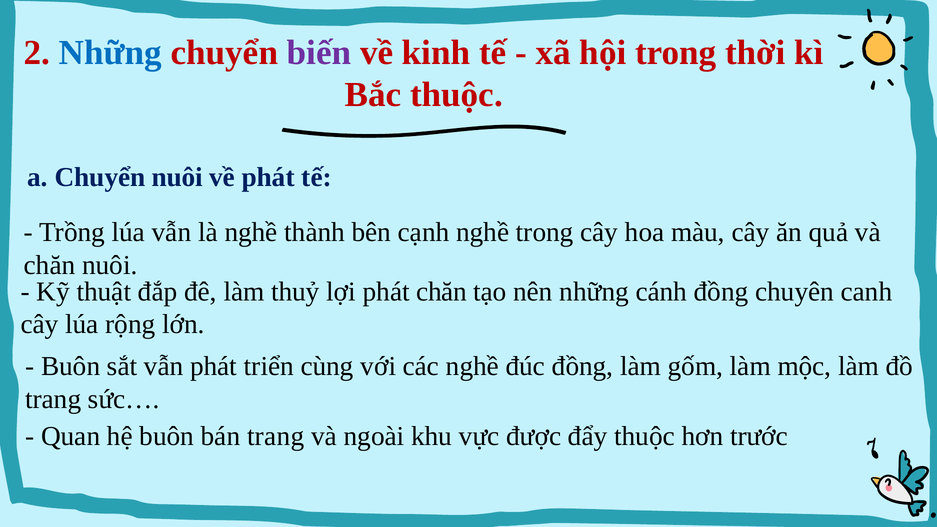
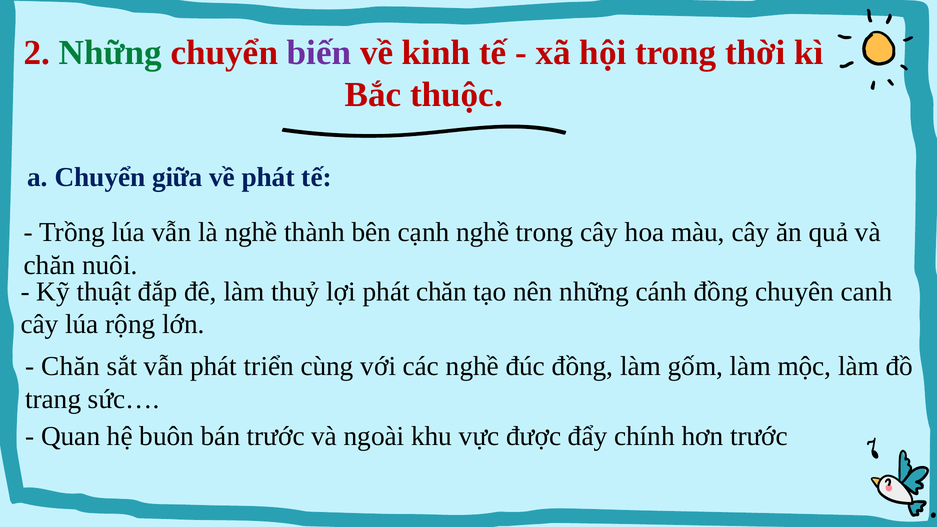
Những at (110, 53) colour: blue -> green
Chuyển nuôi: nuôi -> giữa
Buôn at (71, 366): Buôn -> Chăn
bán trang: trang -> trước
đẩy thuộc: thuộc -> chính
